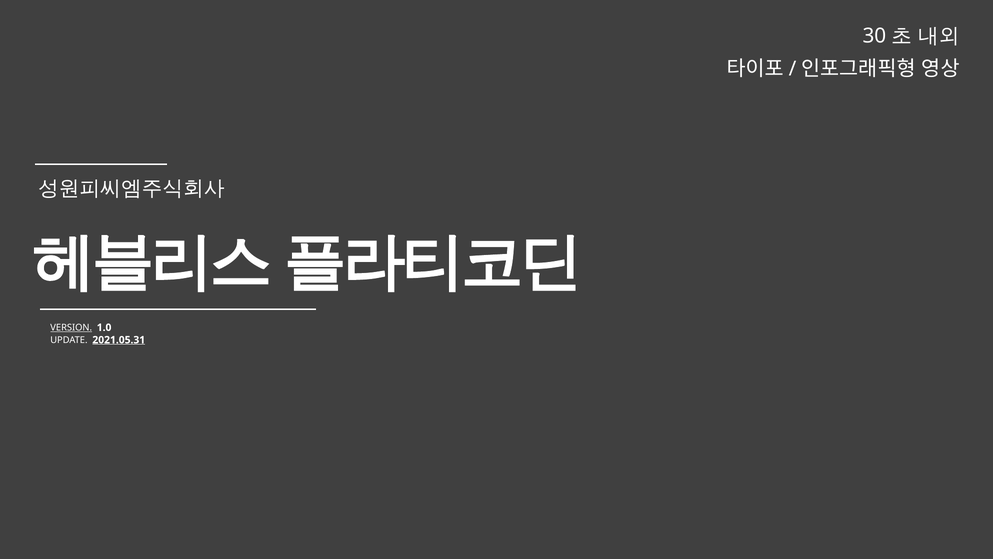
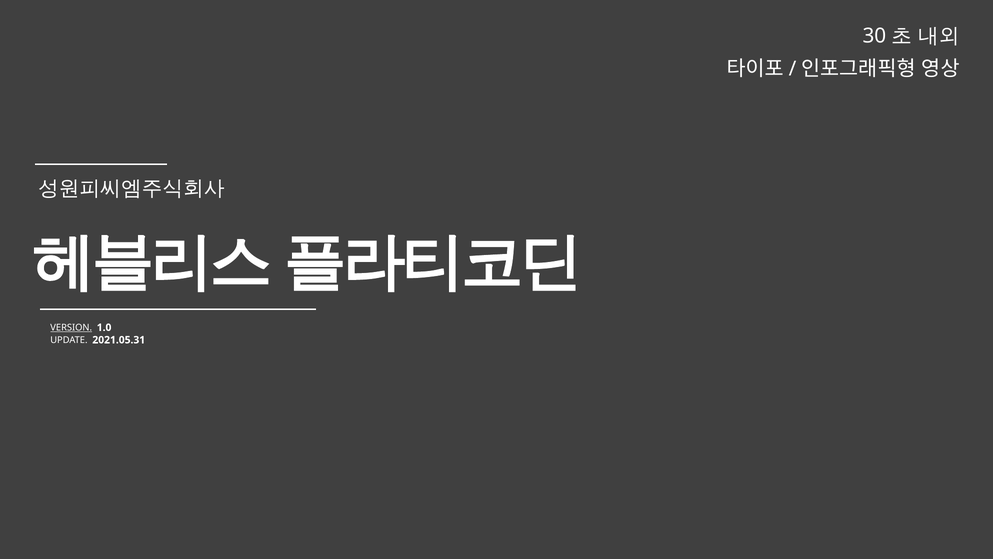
2021.05.31 underline: present -> none
